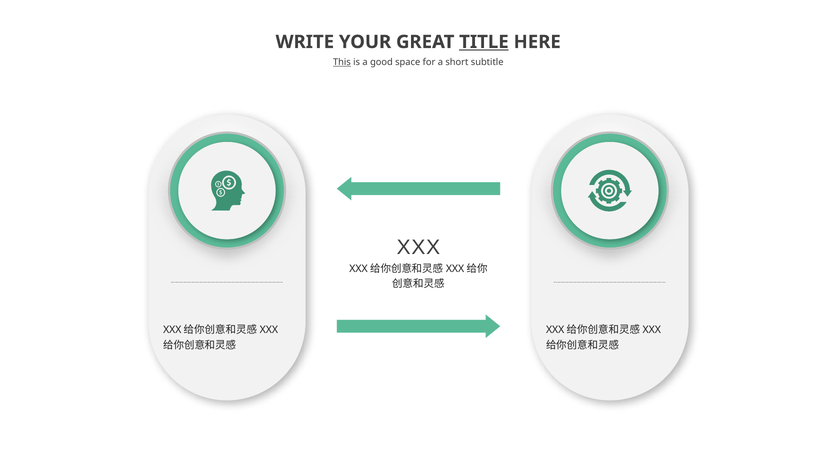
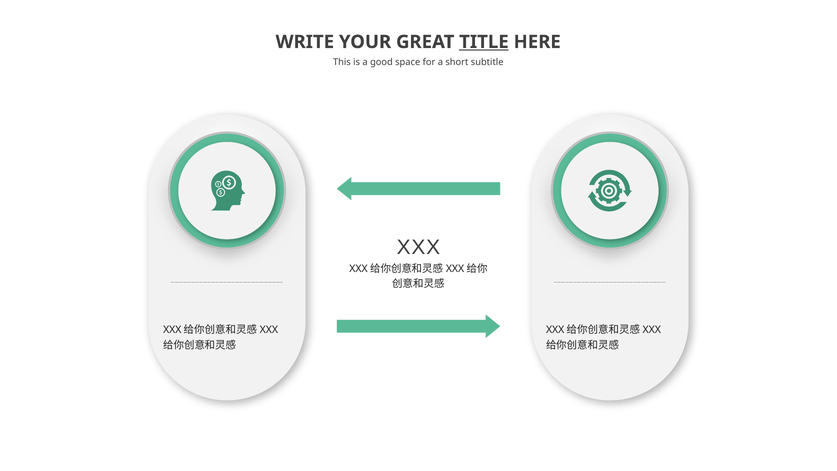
This underline: present -> none
